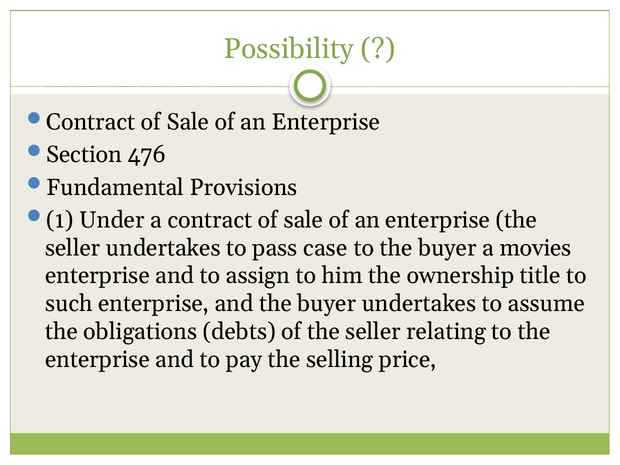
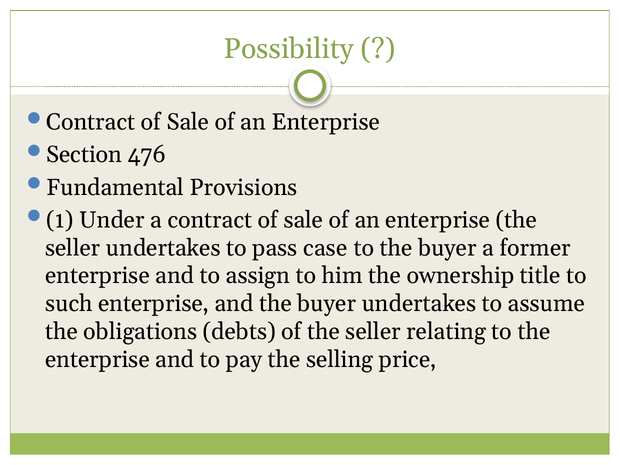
movies: movies -> former
